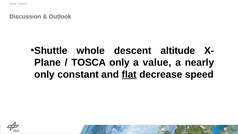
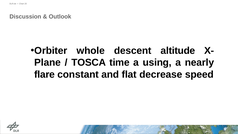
Shuttle: Shuttle -> Orbiter
TOSCA only: only -> time
value: value -> using
only at (45, 74): only -> flare
flat underline: present -> none
